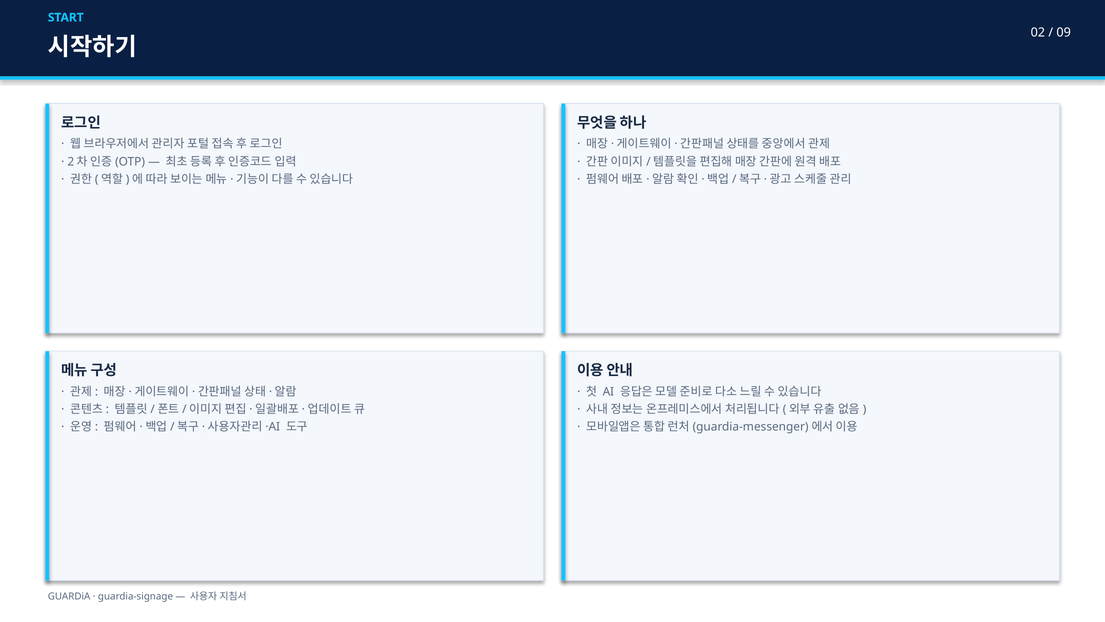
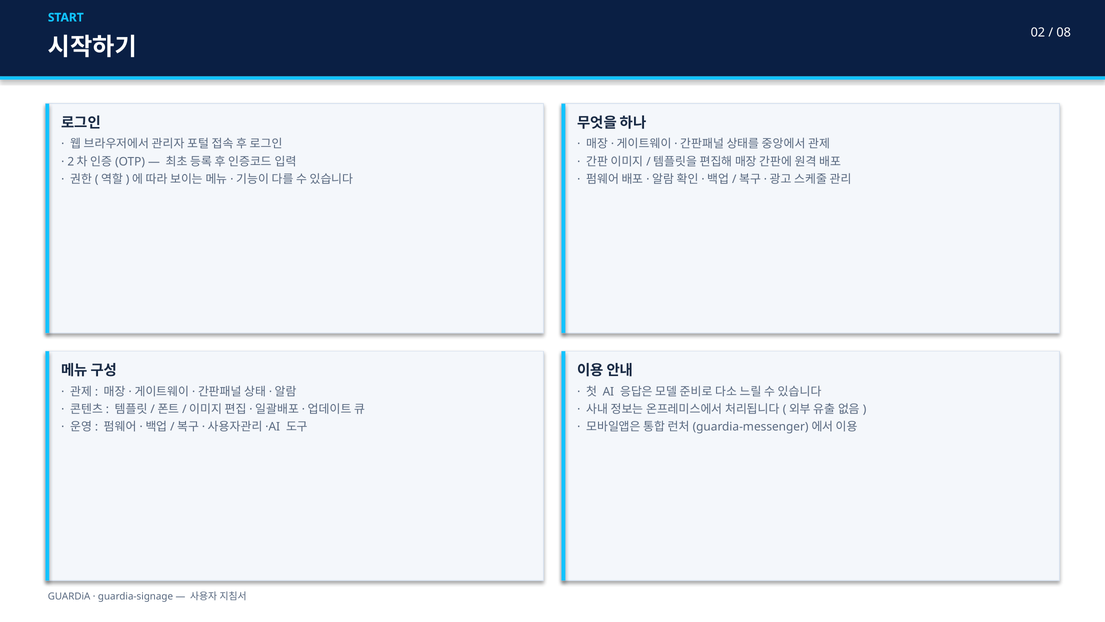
09: 09 -> 08
